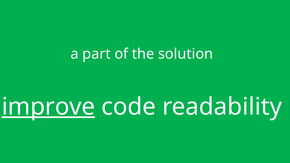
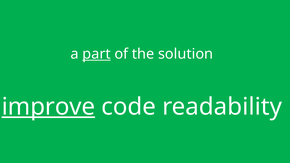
part underline: none -> present
